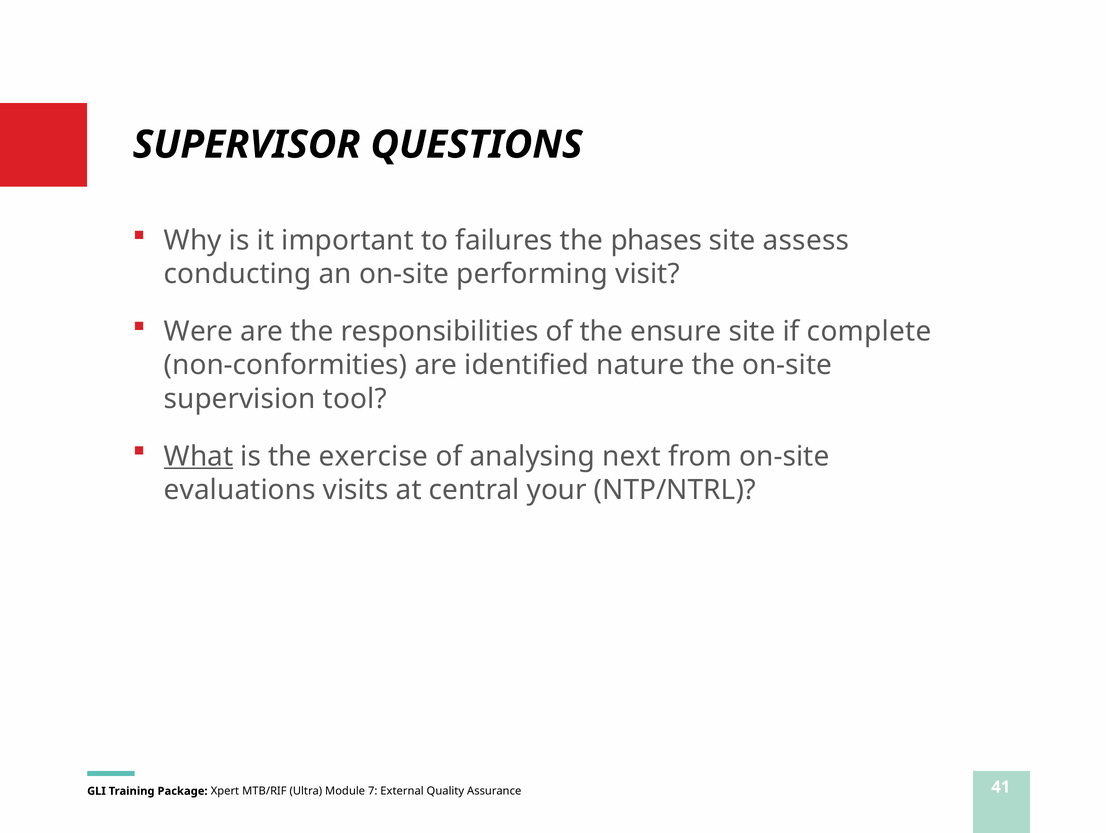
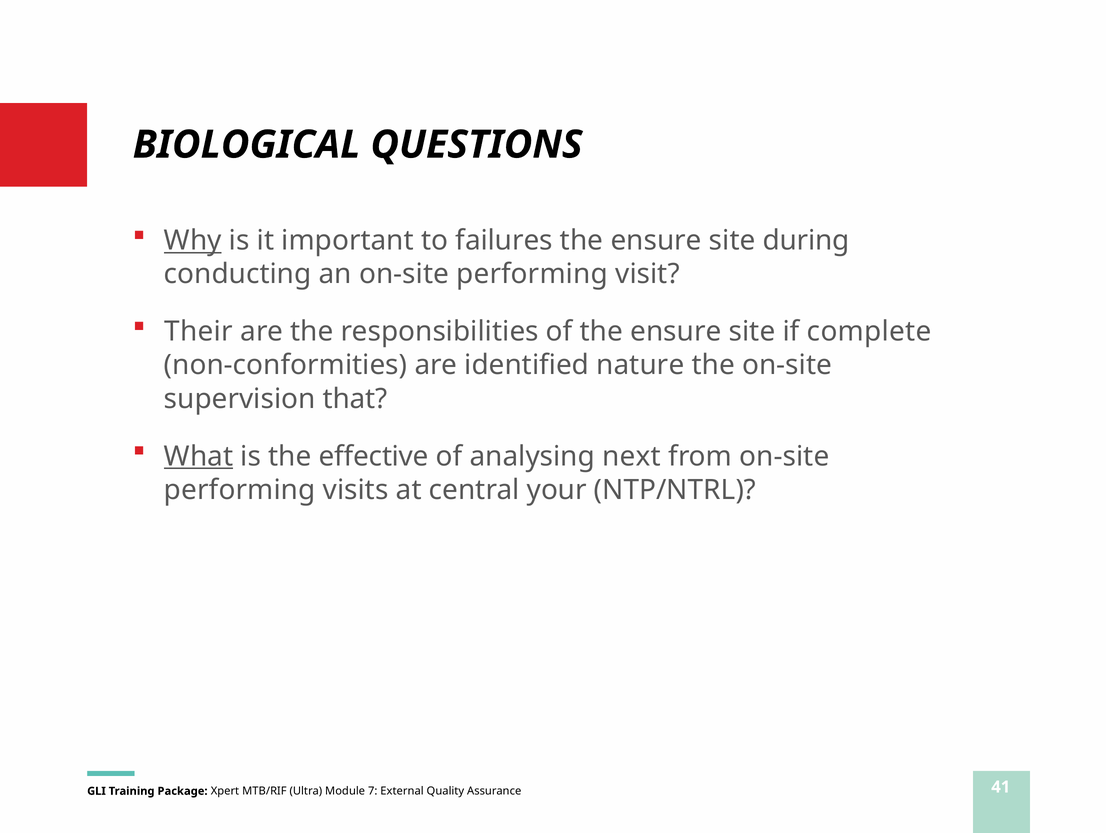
SUPERVISOR: SUPERVISOR -> BIOLOGICAL
Why underline: none -> present
phases at (656, 240): phases -> ensure
assess: assess -> during
Were: Were -> Their
tool: tool -> that
exercise: exercise -> effective
evaluations at (240, 490): evaluations -> performing
